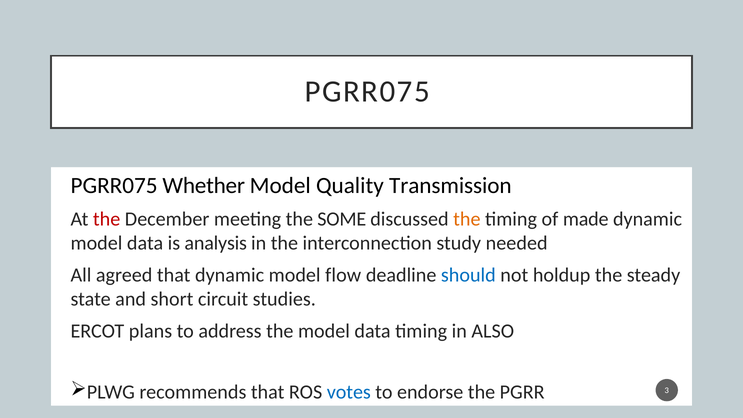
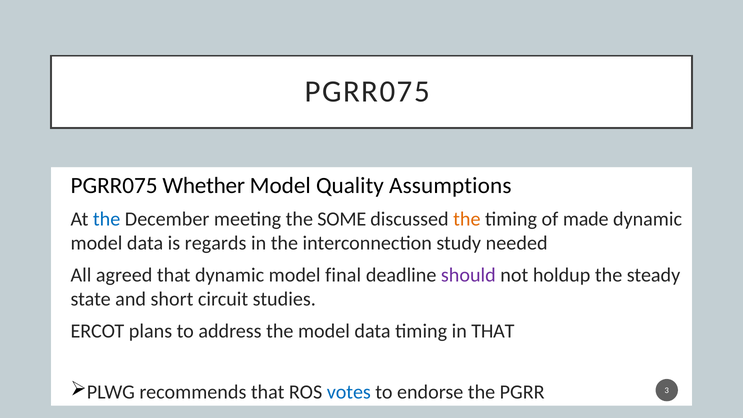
Transmission: Transmission -> Assumptions
the at (107, 219) colour: red -> blue
analysis: analysis -> regards
flow: flow -> final
should colour: blue -> purple
in ALSO: ALSO -> THAT
